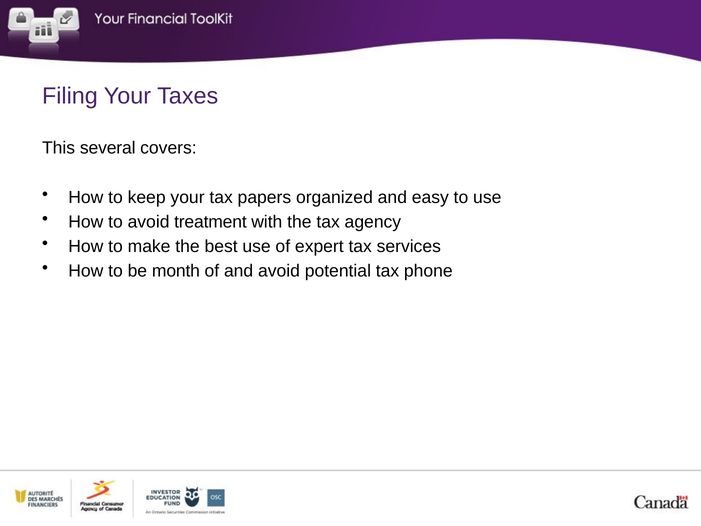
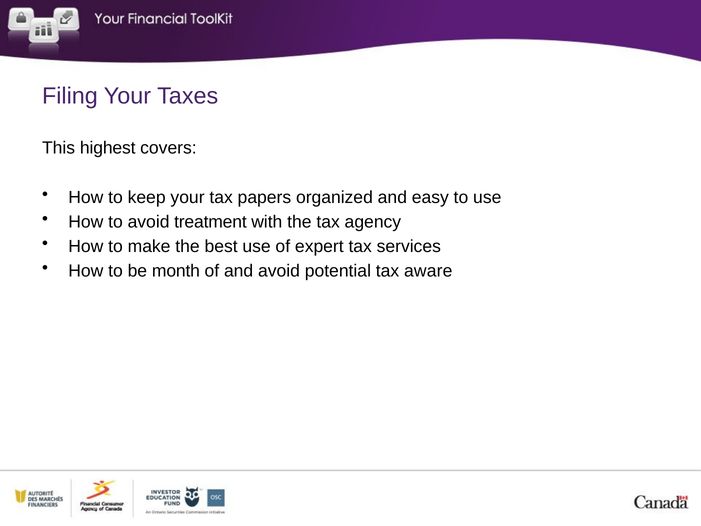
several: several -> highest
phone: phone -> aware
